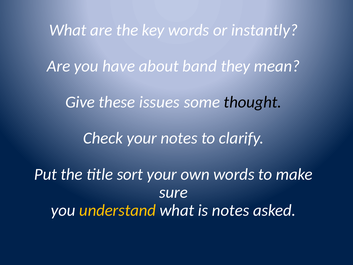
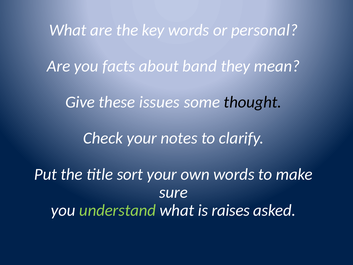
instantly: instantly -> personal
have: have -> facts
understand colour: yellow -> light green
is notes: notes -> raises
